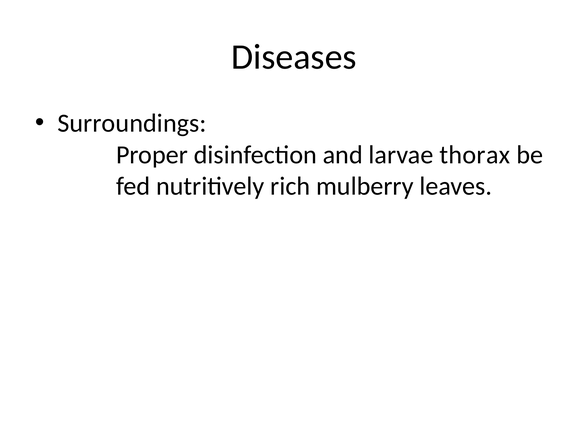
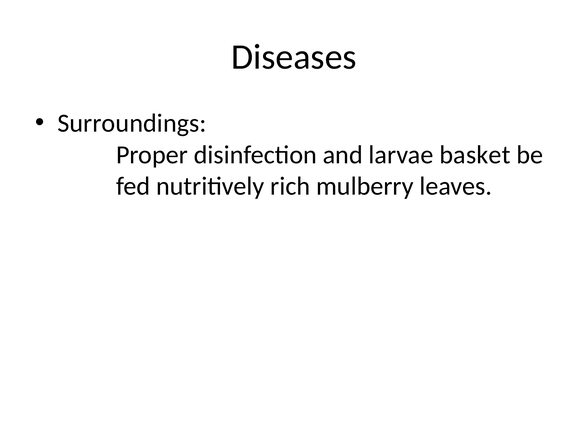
thorax: thorax -> basket
